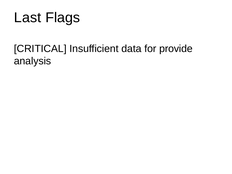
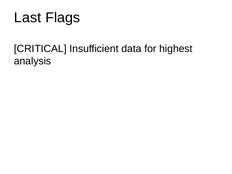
provide: provide -> highest
